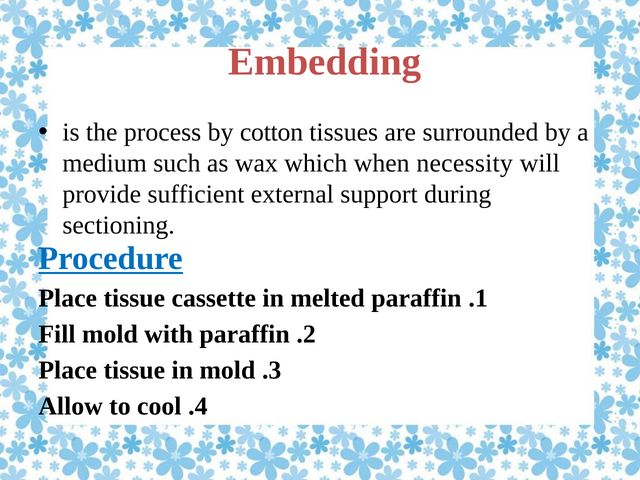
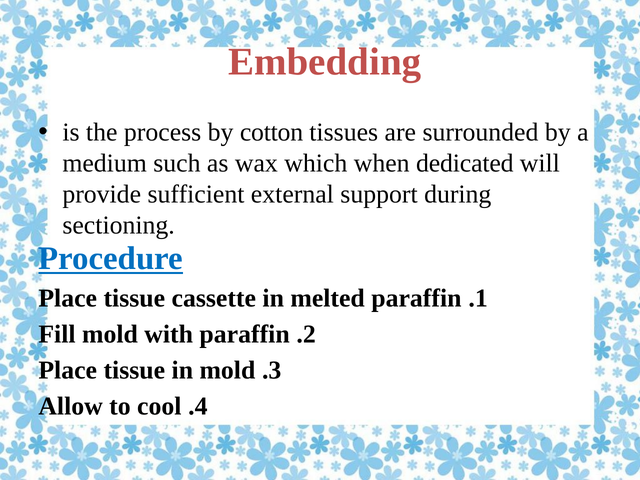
necessity: necessity -> dedicated
